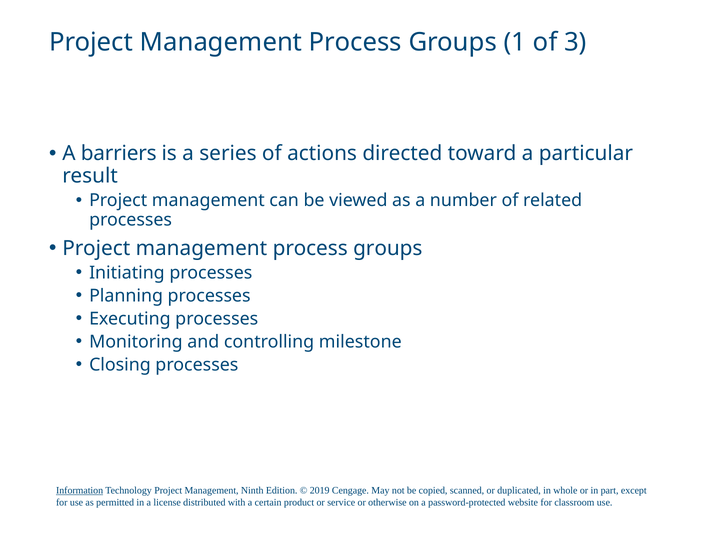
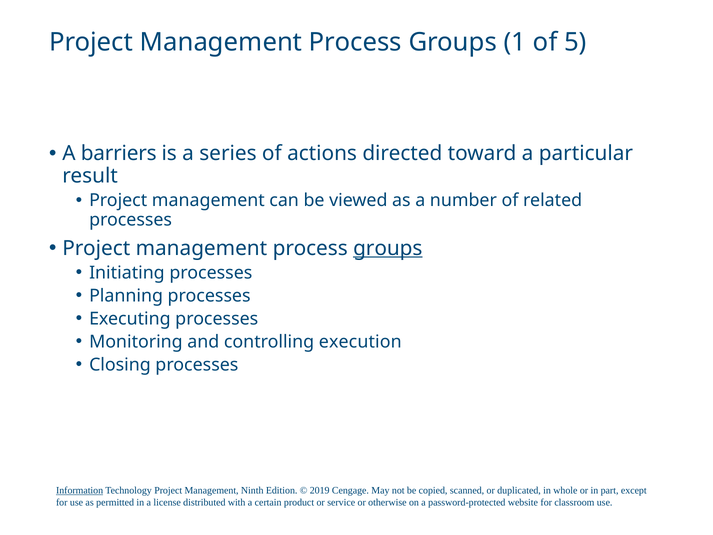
3: 3 -> 5
groups at (388, 248) underline: none -> present
milestone: milestone -> execution
